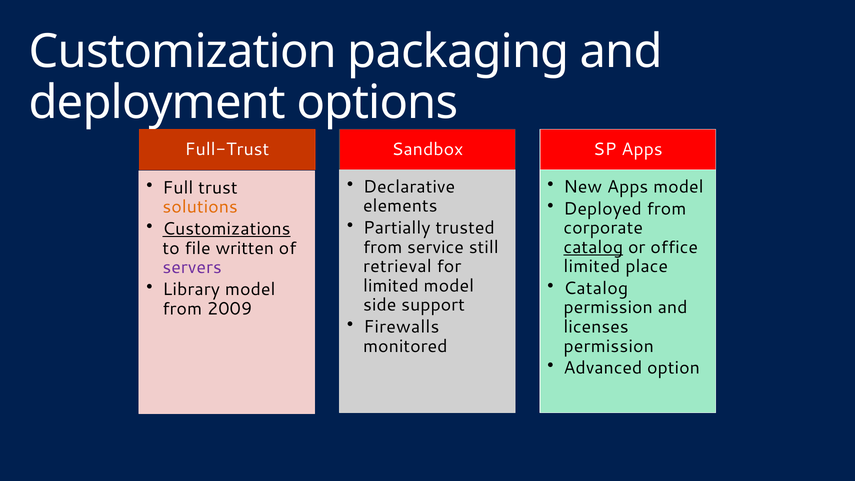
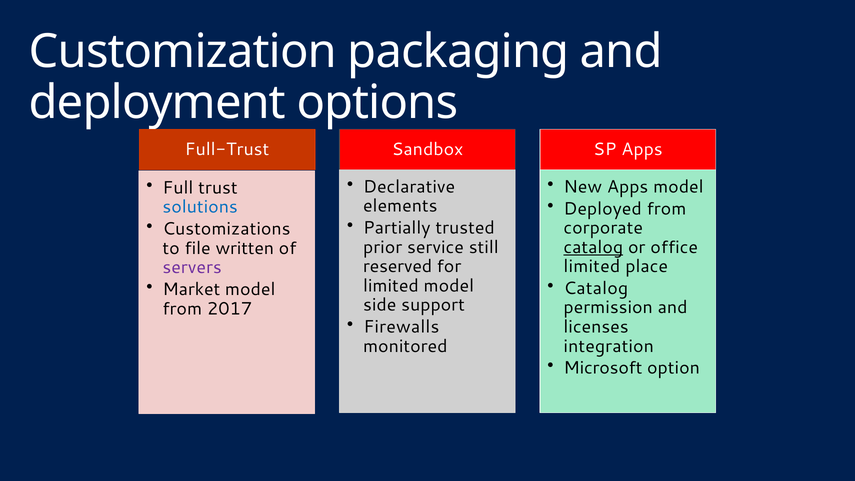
solutions colour: orange -> blue
Customizations underline: present -> none
from at (383, 247): from -> prior
retrieval: retrieval -> reserved
Library: Library -> Market
2009: 2009 -> 2017
permission at (609, 346): permission -> integration
Advanced: Advanced -> Microsoft
